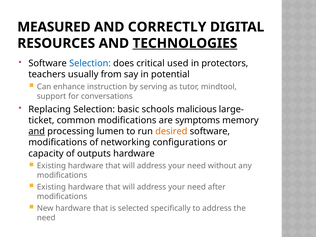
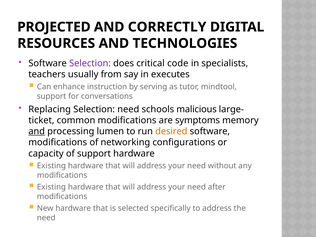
MEASURED: MEASURED -> PROJECTED
TECHNOLOGIES underline: present -> none
Selection at (90, 63) colour: blue -> purple
used: used -> code
protectors: protectors -> specialists
potential: potential -> executes
Selection basic: basic -> need
of outputs: outputs -> support
